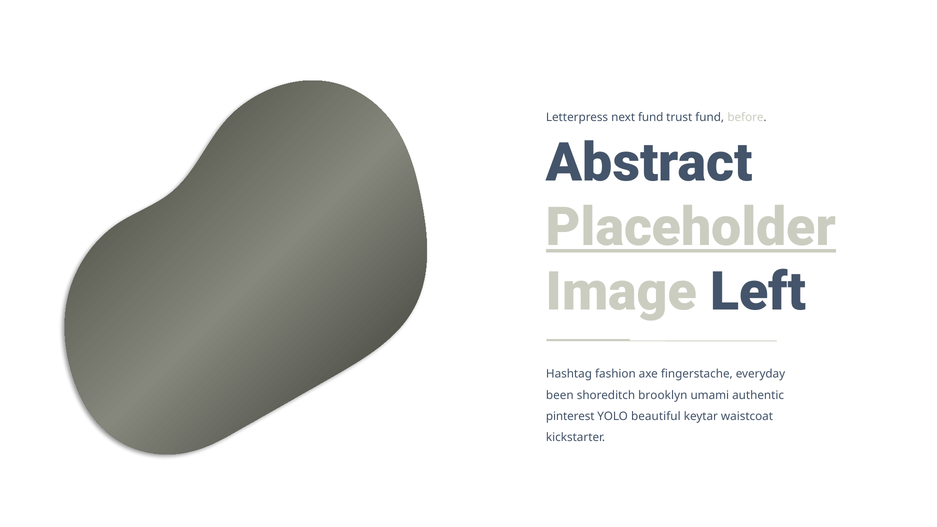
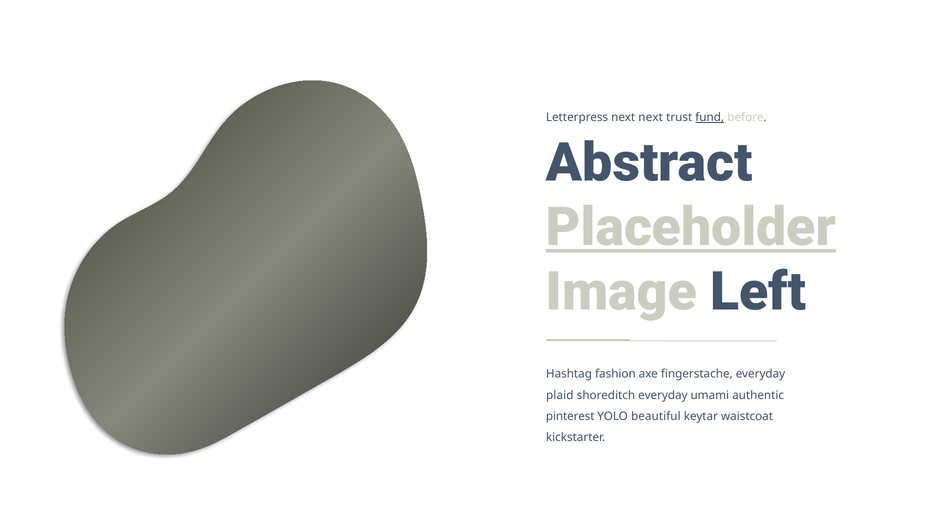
next fund: fund -> next
fund at (710, 117) underline: none -> present
been: been -> plaid
shoreditch brooklyn: brooklyn -> everyday
